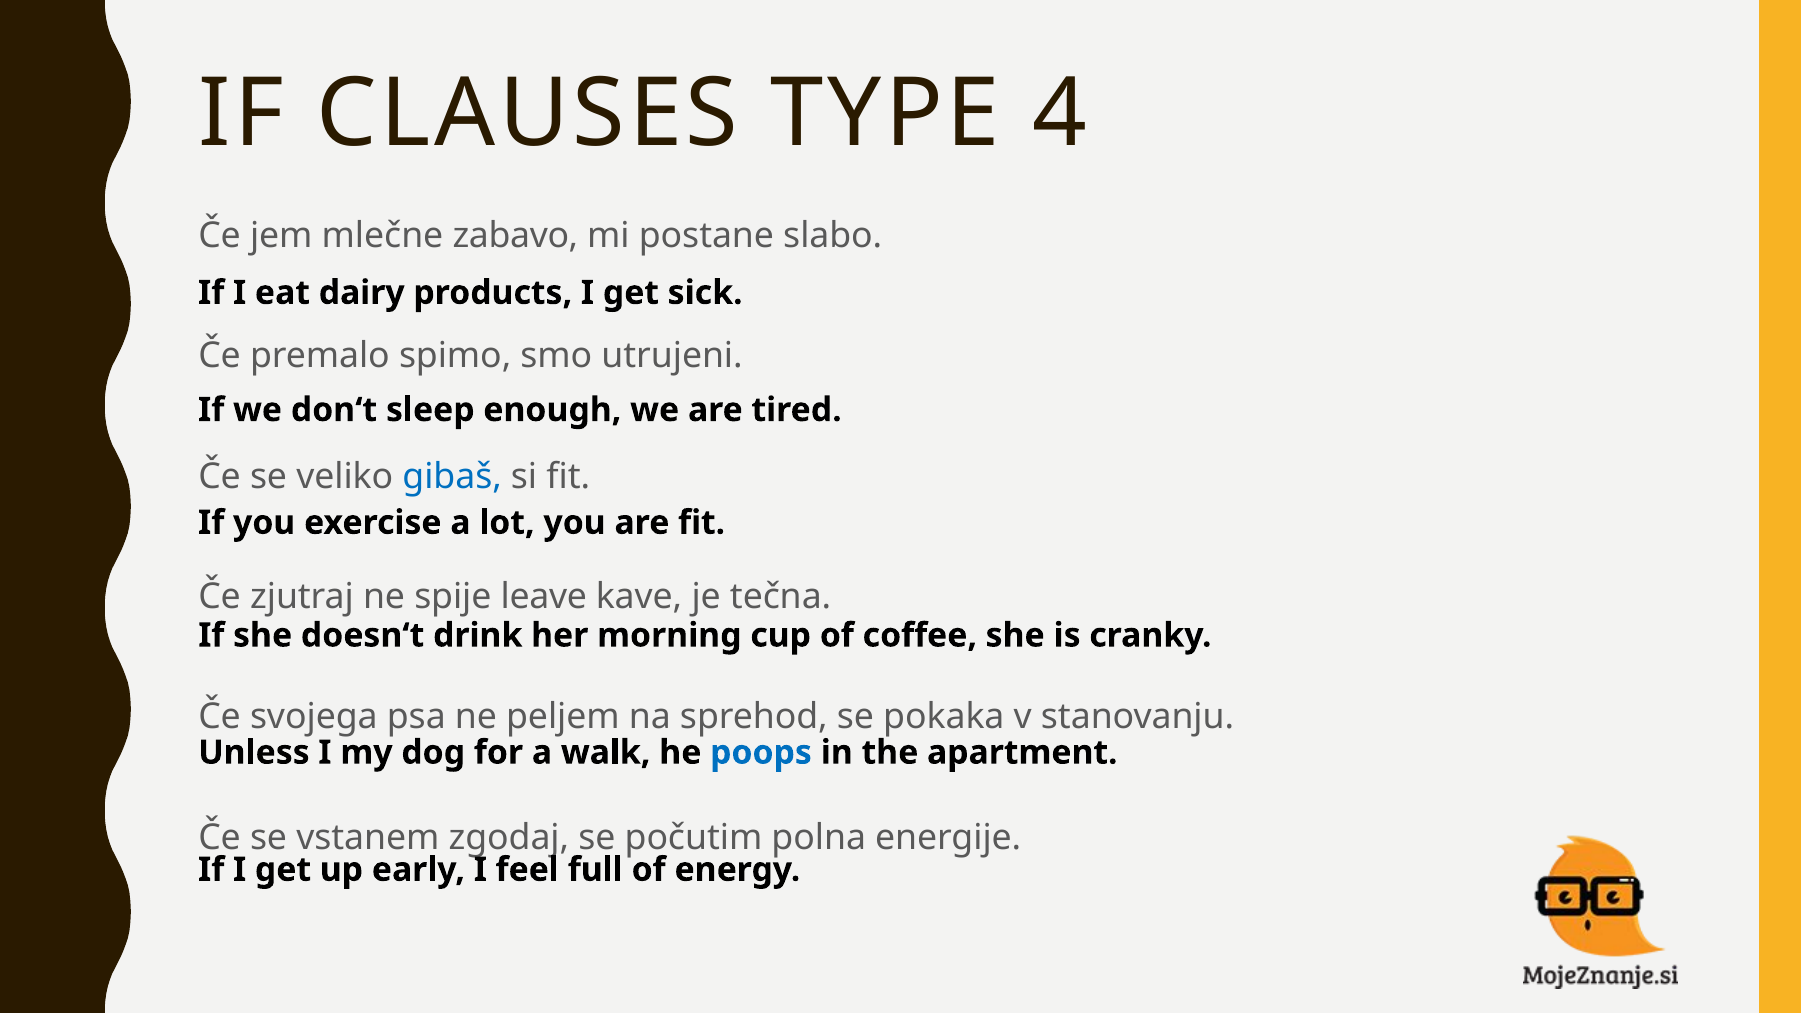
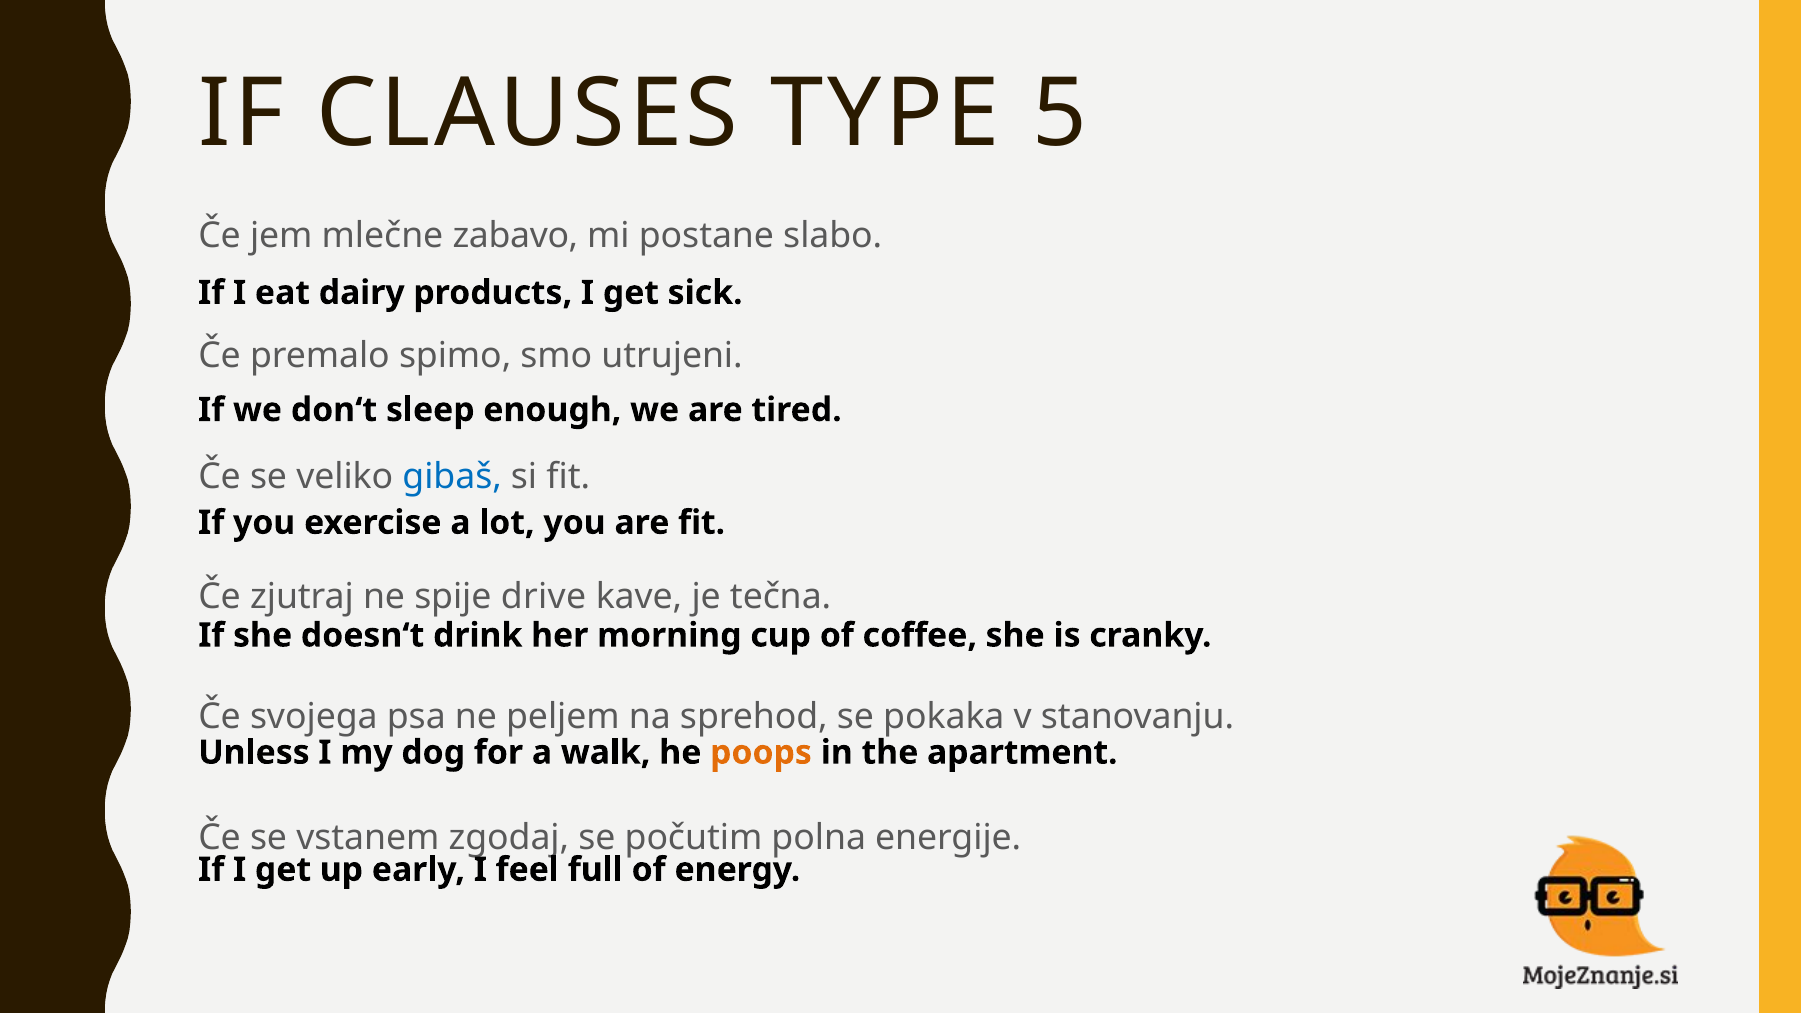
4: 4 -> 5
leave: leave -> drive
poops colour: blue -> orange
